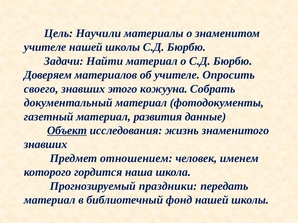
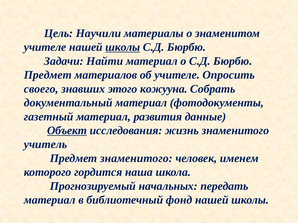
школы at (123, 47) underline: none -> present
Доверяем at (48, 75): Доверяем -> Предмет
знавших at (46, 145): знавших -> учитель
Предмет отношением: отношением -> знаменитого
праздники: праздники -> начальных
